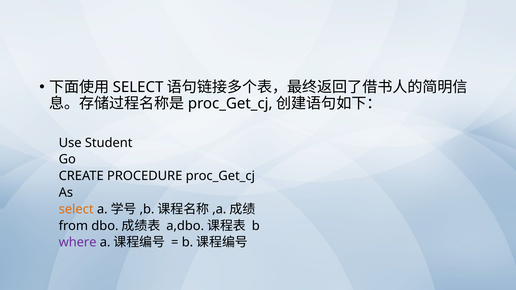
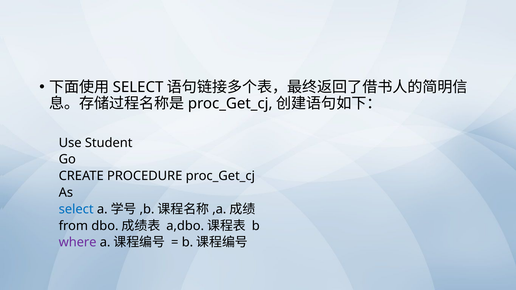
select at (76, 209) colour: orange -> blue
